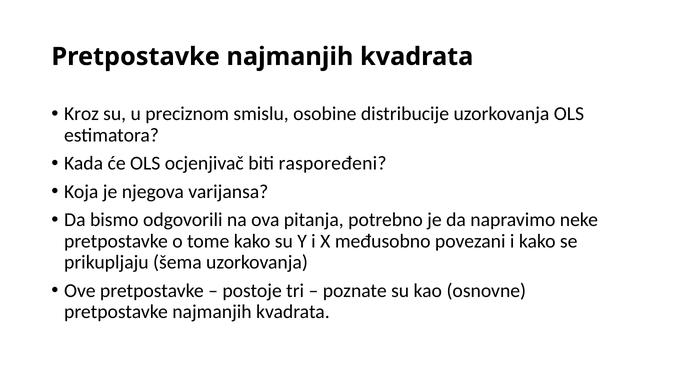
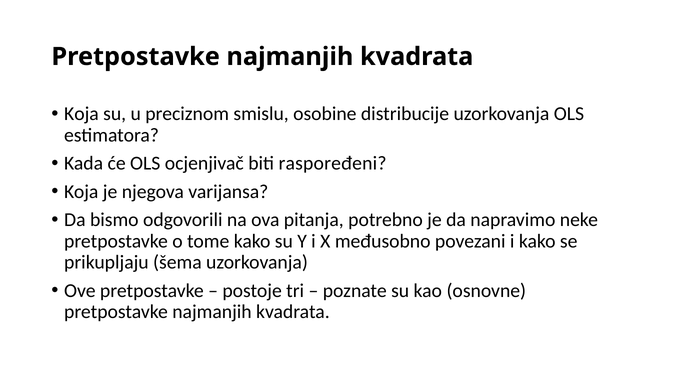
Kroz at (82, 114): Kroz -> Koja
